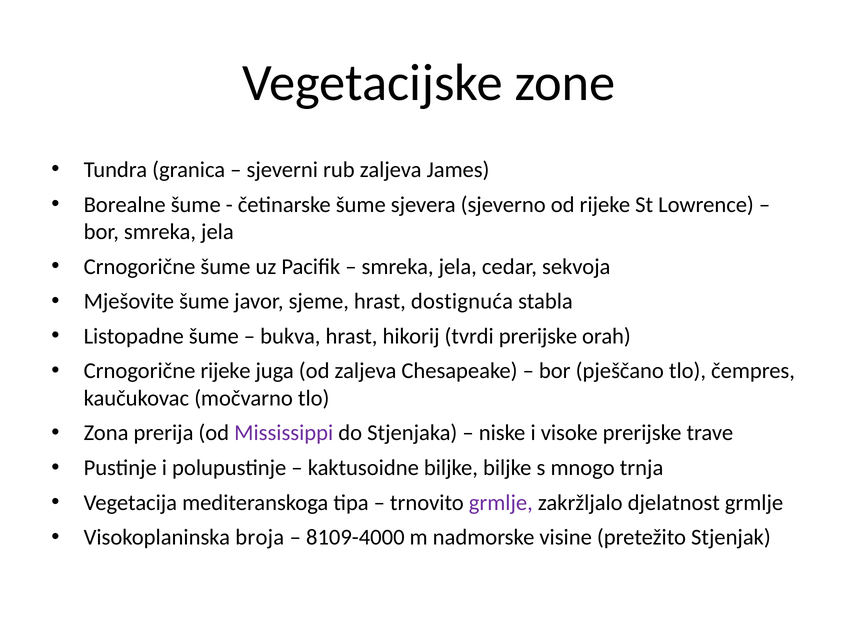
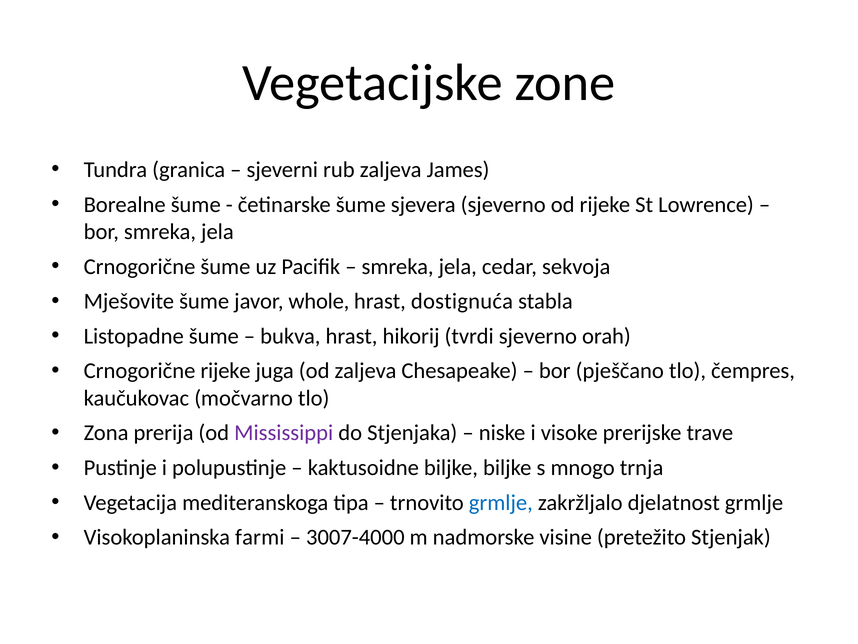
sjeme: sjeme -> whole
tvrdi prerijske: prerijske -> sjeverno
grmlje at (501, 502) colour: purple -> blue
broja: broja -> farmi
8109-4000: 8109-4000 -> 3007-4000
